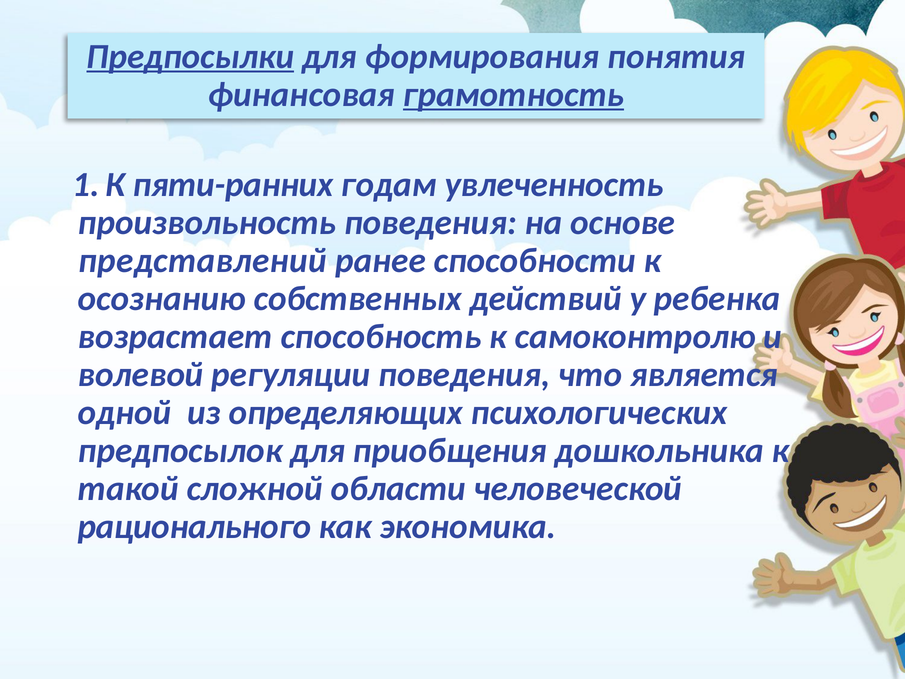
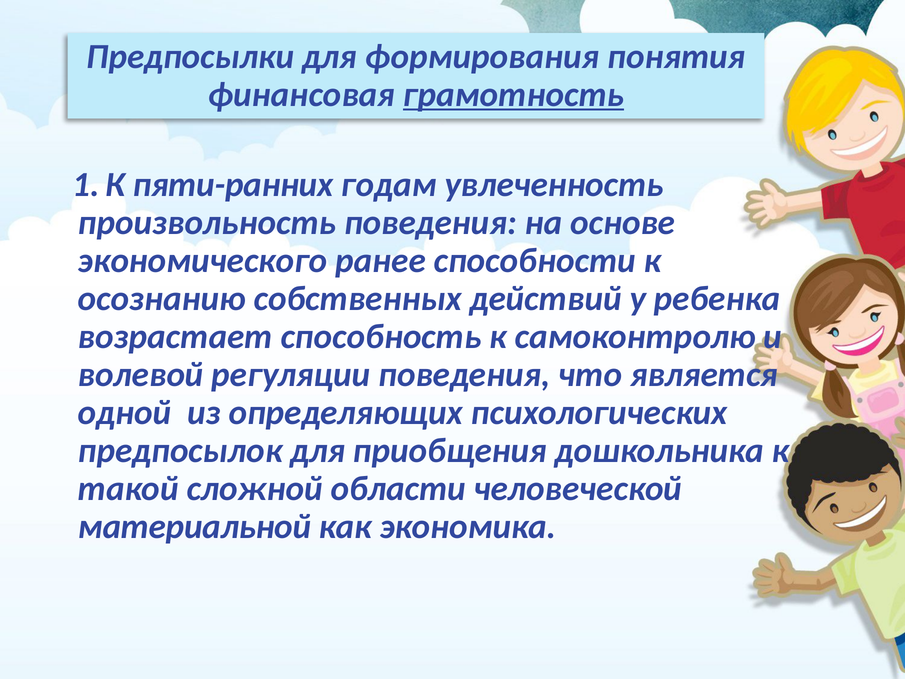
Предпосылки underline: present -> none
представлений: представлений -> экономического
рационального: рационального -> материальной
